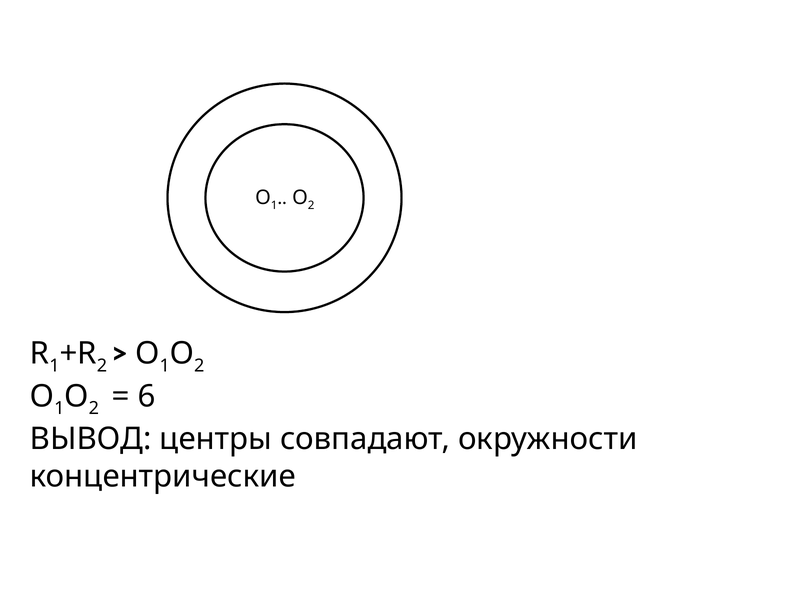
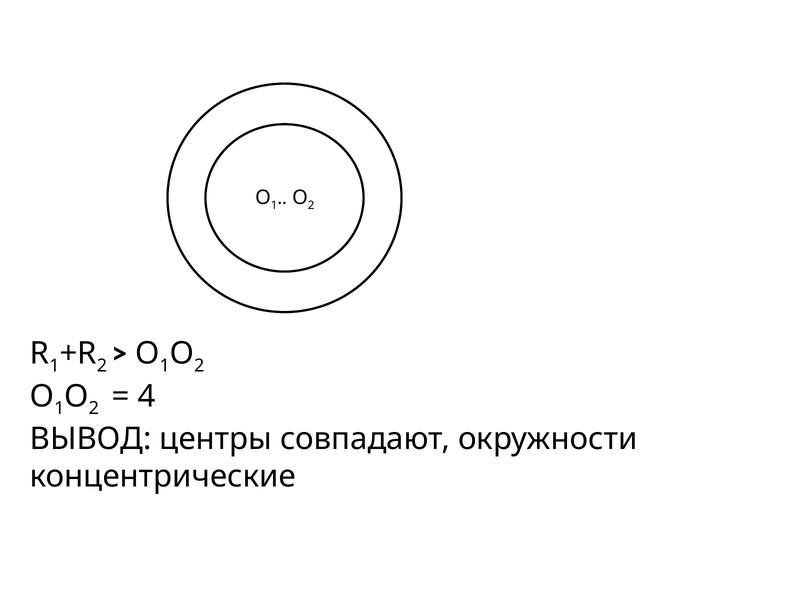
6: 6 -> 4
